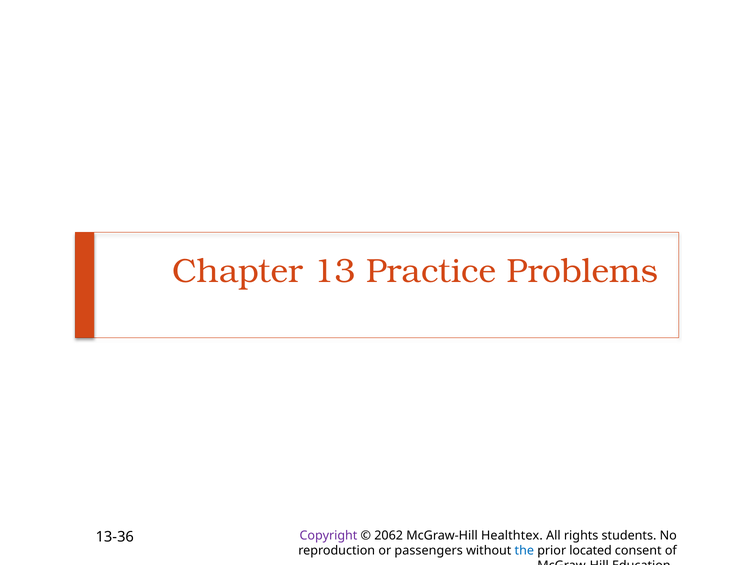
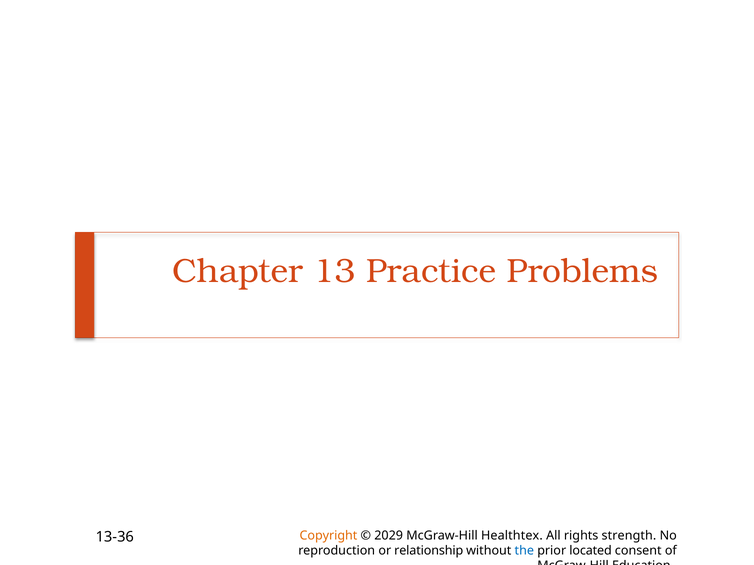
Copyright colour: purple -> orange
2062: 2062 -> 2029
students: students -> strength
passengers: passengers -> relationship
